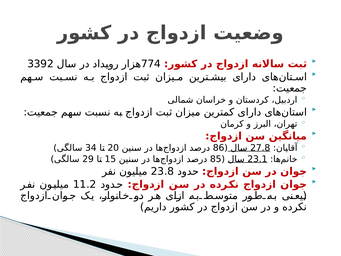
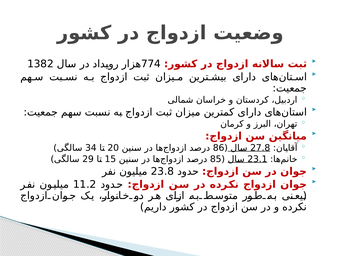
3392: 3392 -> 1382
